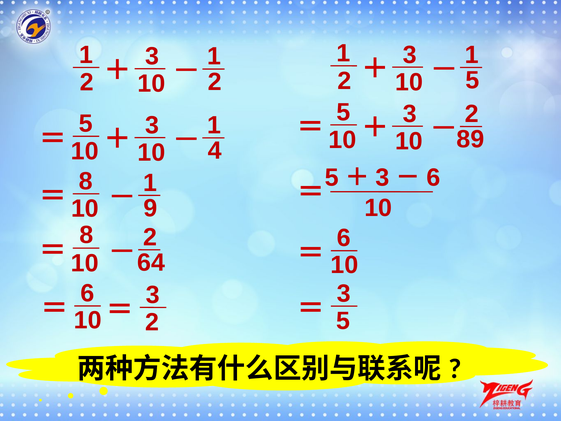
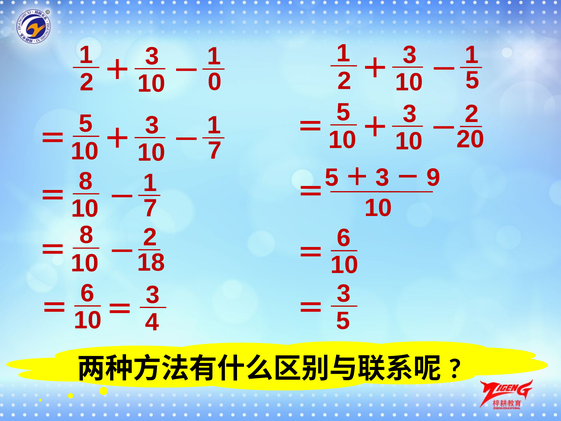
2 at (215, 82): 2 -> 0
89: 89 -> 20
4 at (215, 151): 4 -> 7
6 at (433, 178): 6 -> 9
9 at (151, 208): 9 -> 7
64: 64 -> 18
2 at (152, 322): 2 -> 4
